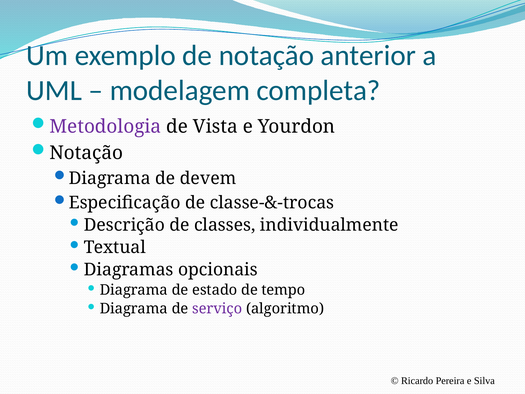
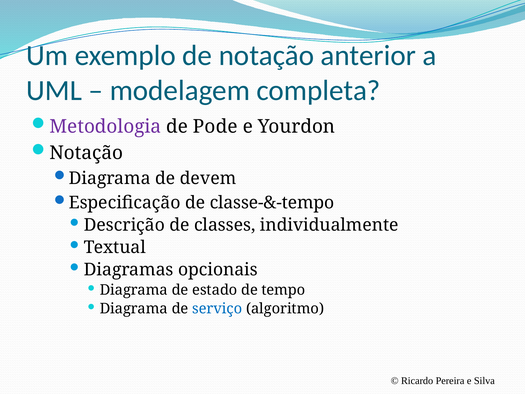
Vista: Vista -> Pode
classe-&-trocas: classe-&-trocas -> classe-&-tempo
serviço colour: purple -> blue
